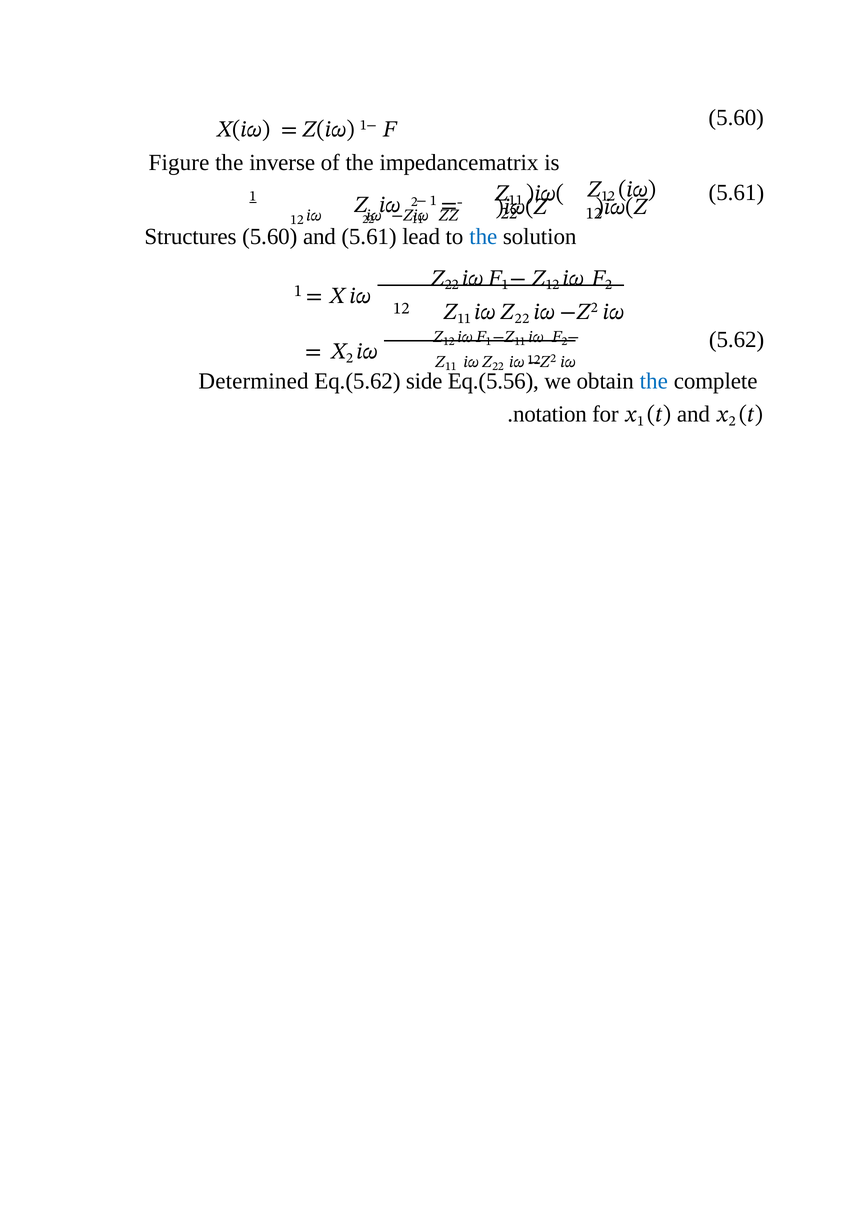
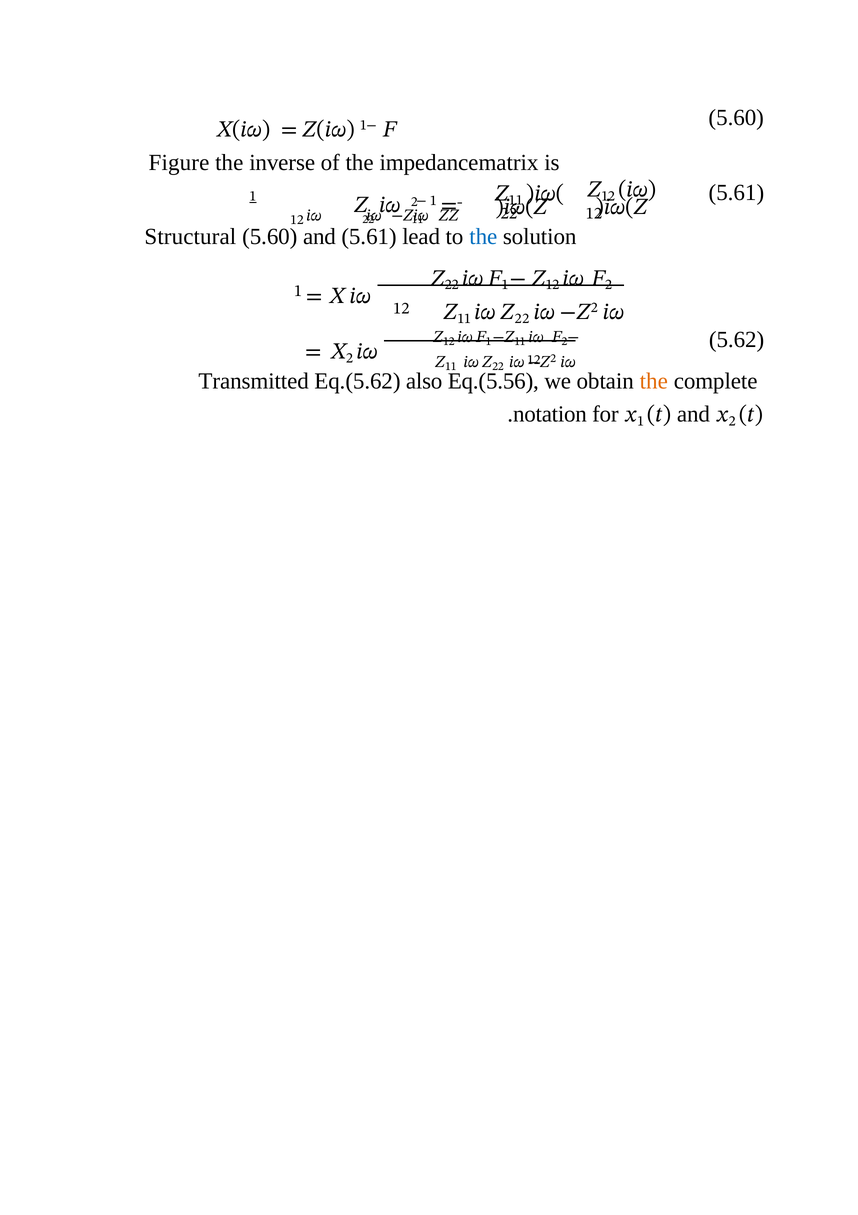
Structures: Structures -> Structural
Determined: Determined -> Transmitted
side: side -> also
the at (654, 381) colour: blue -> orange
